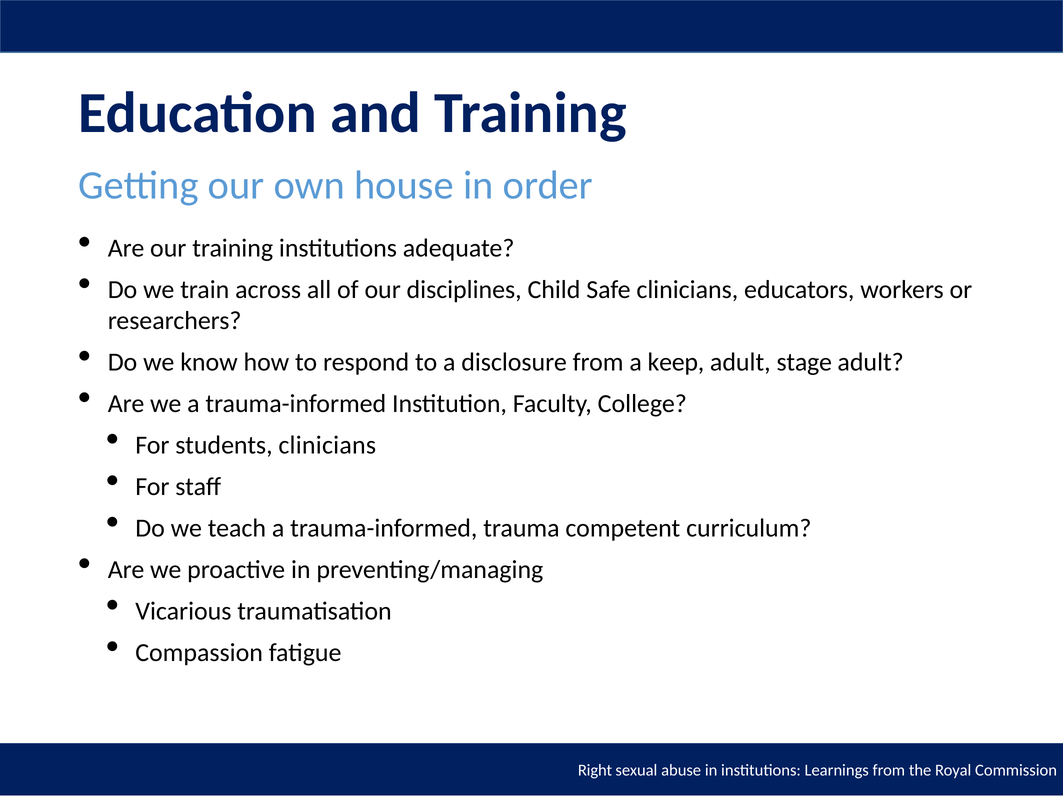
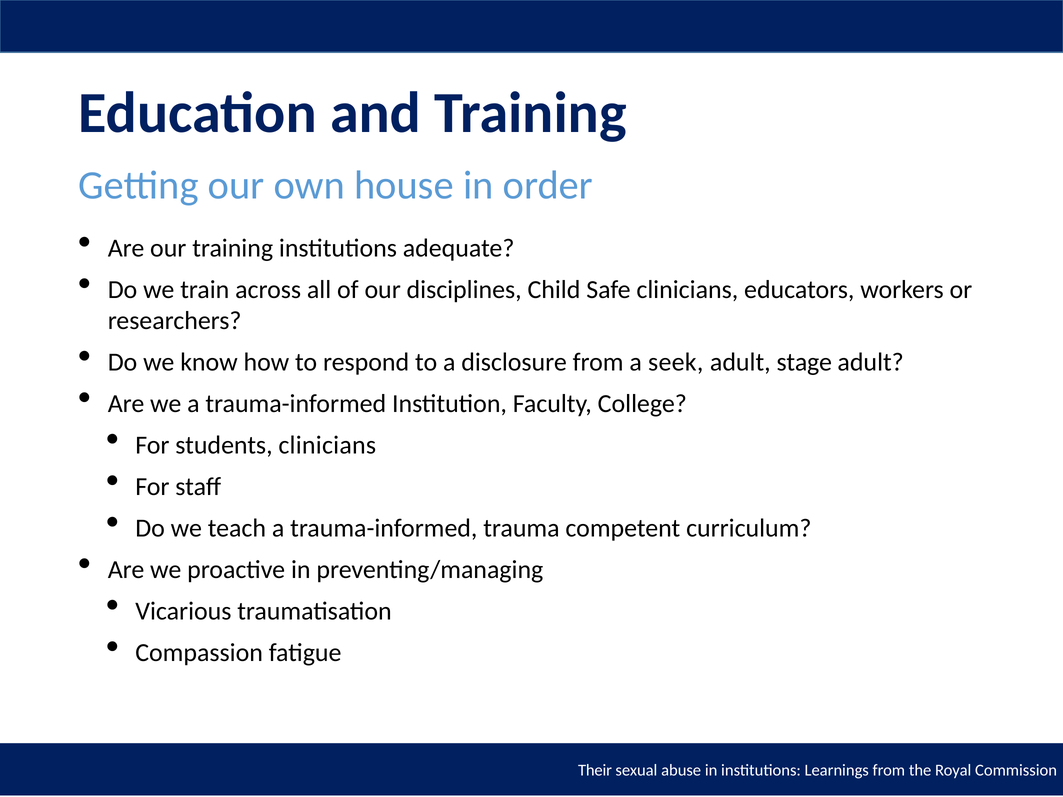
keep: keep -> seek
Right: Right -> Their
